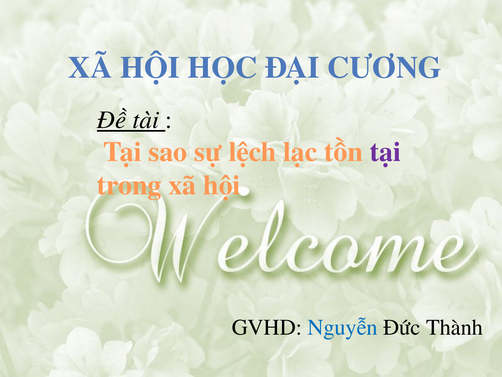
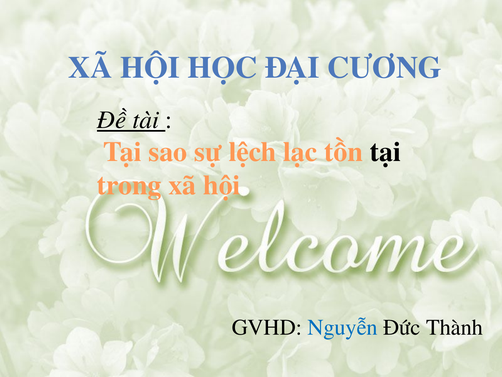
tại at (385, 152) colour: purple -> black
